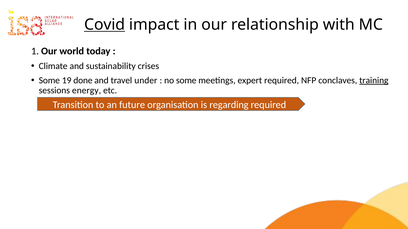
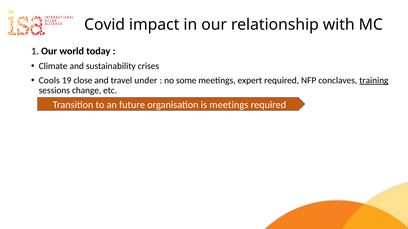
Covid underline: present -> none
Some at (49, 80): Some -> Cools
done: done -> close
energy: energy -> change
is regarding: regarding -> meetings
